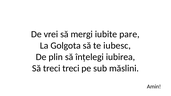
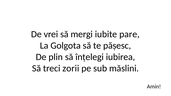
iubesc: iubesc -> pășesc
treci treci: treci -> zorii
